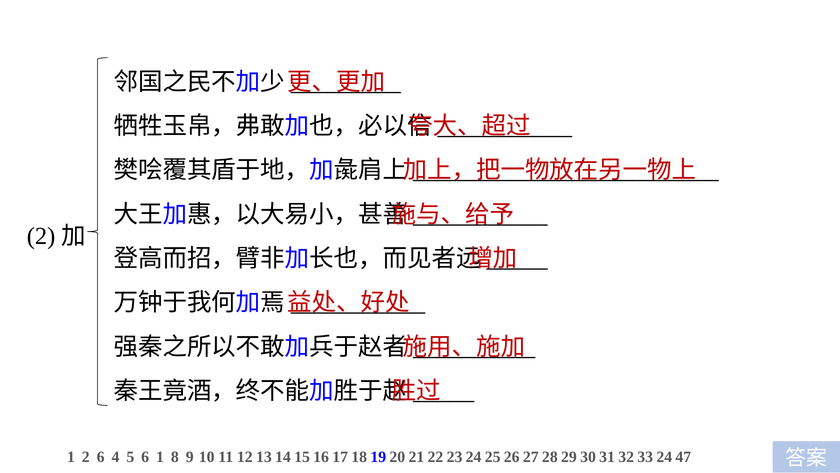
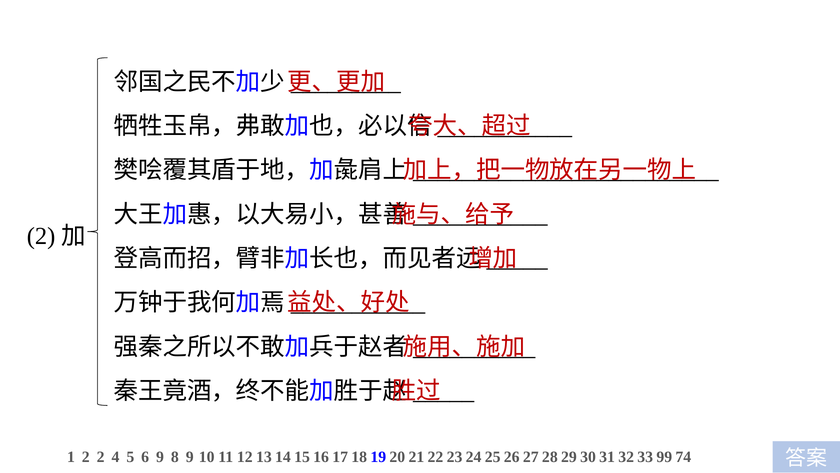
2 6: 6 -> 2
6 1: 1 -> 9
24: 24 -> 99
47: 47 -> 74
